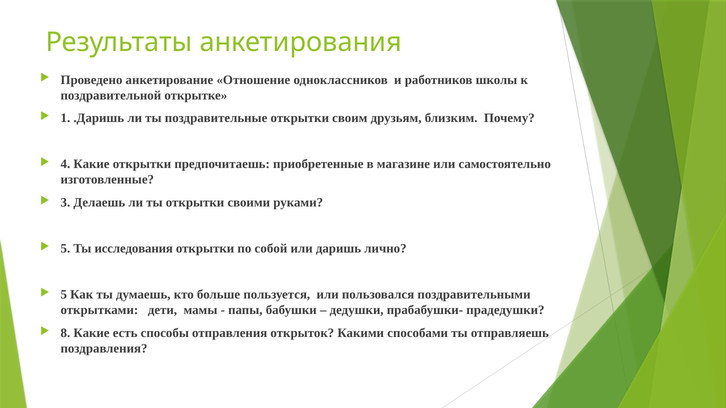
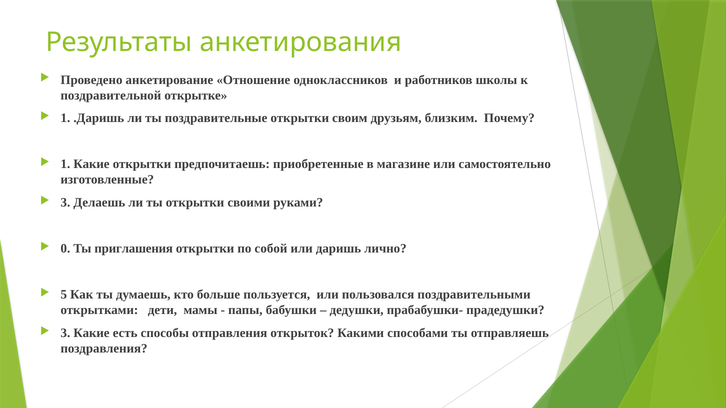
4 at (65, 164): 4 -> 1
5 at (65, 249): 5 -> 0
исследования: исследования -> приглашения
8 at (65, 333): 8 -> 3
